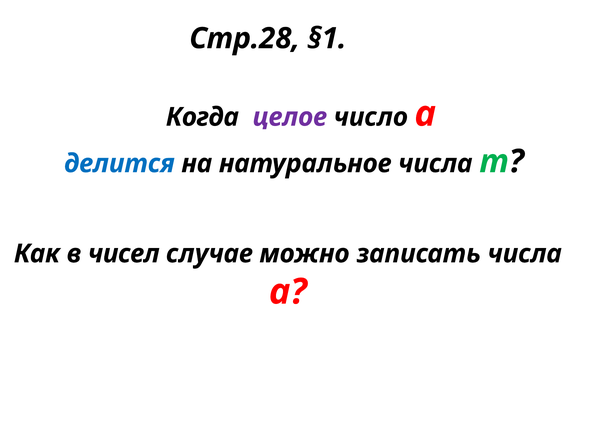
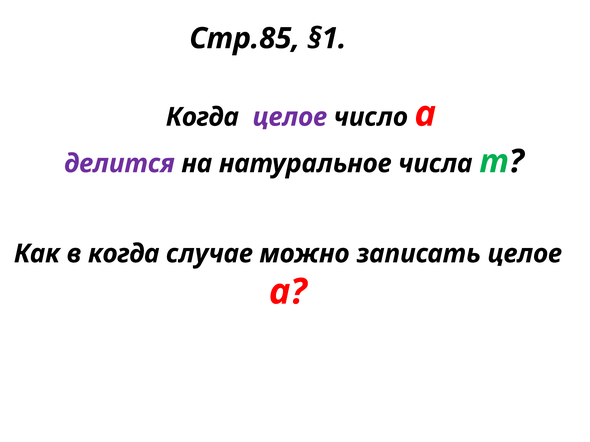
Стр.28: Стр.28 -> Стр.85
делится colour: blue -> purple
в чисел: чисел -> когда
записать числа: числа -> целое
